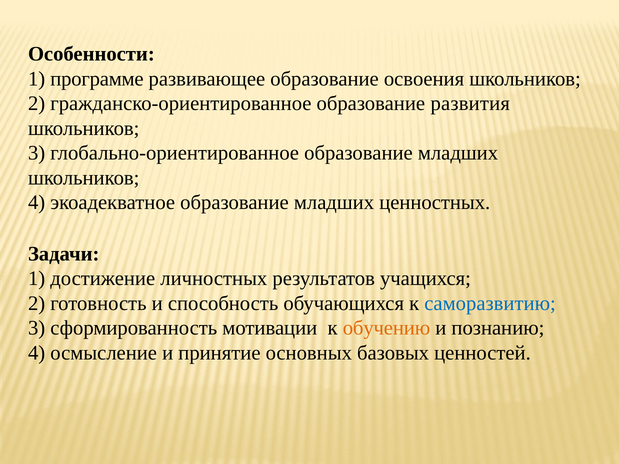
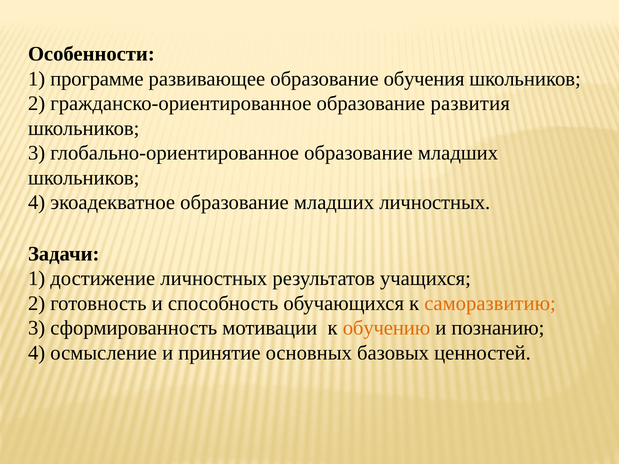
освоения: освоения -> обучения
младших ценностных: ценностных -> личностных
саморазвитию colour: blue -> orange
